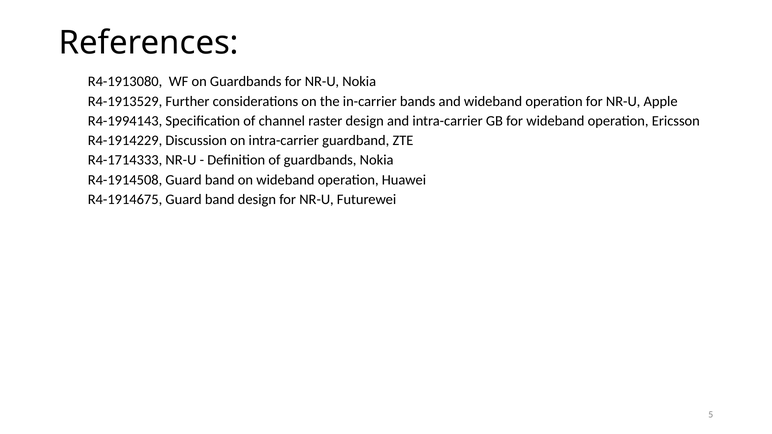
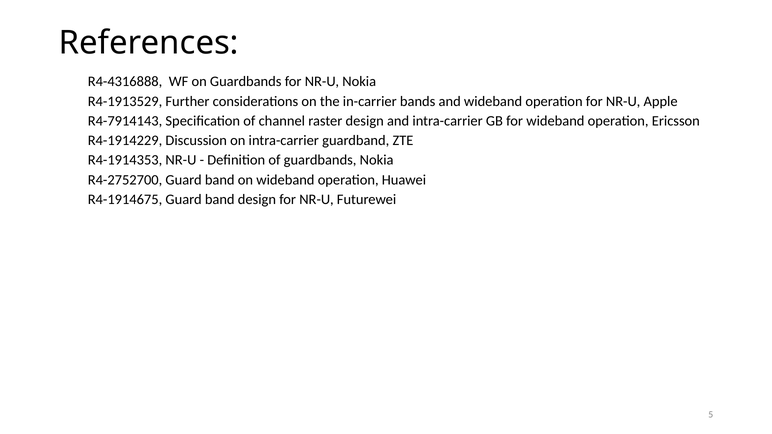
R4-1913080: R4-1913080 -> R4-4316888
R4-1994143: R4-1994143 -> R4-7914143
R4-1714333: R4-1714333 -> R4-1914353
R4-1914508: R4-1914508 -> R4-2752700
